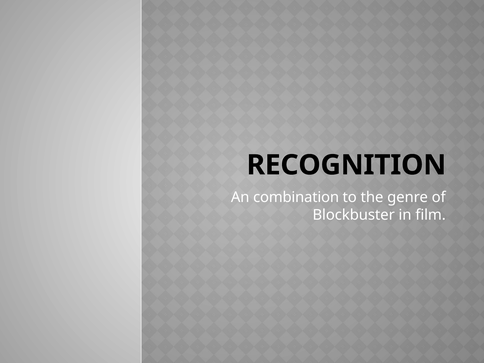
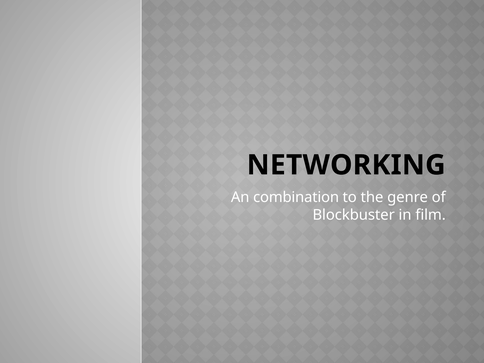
RECOGNITION: RECOGNITION -> NETWORKING
